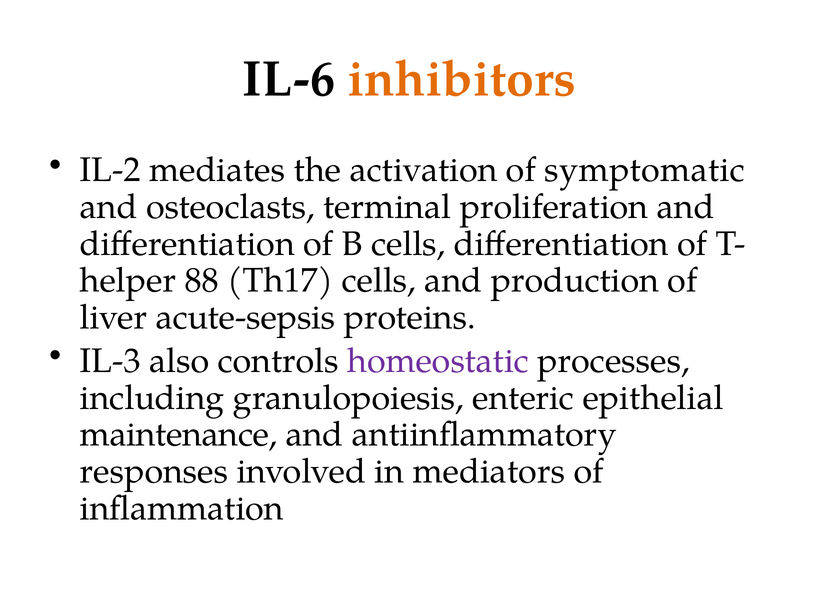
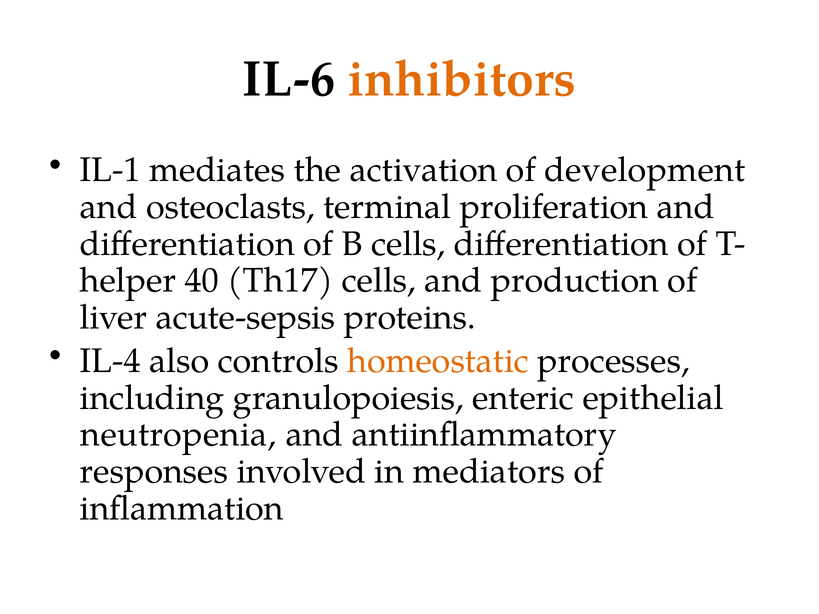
IL-2: IL-2 -> IL-1
symptomatic: symptomatic -> development
88: 88 -> 40
IL-3: IL-3 -> IL-4
homeostatic colour: purple -> orange
maintenance: maintenance -> neutropenia
